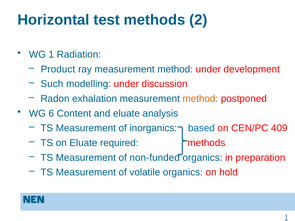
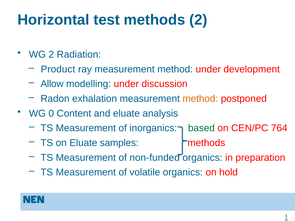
WG 1: 1 -> 2
Such: Such -> Allow
WG 6: 6 -> 0
based colour: blue -> green
409: 409 -> 764
required: required -> samples
